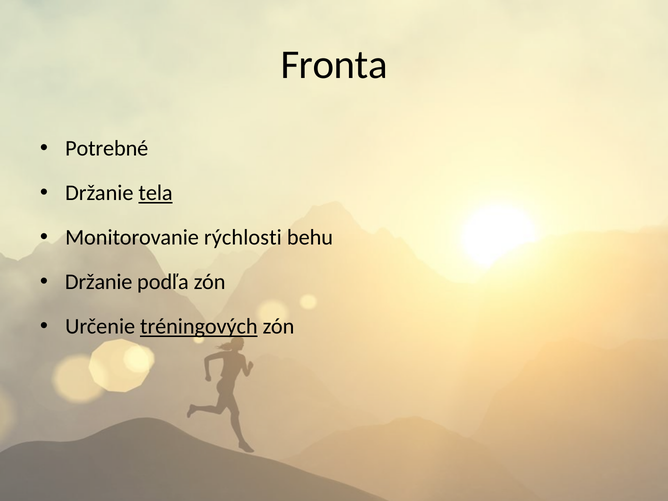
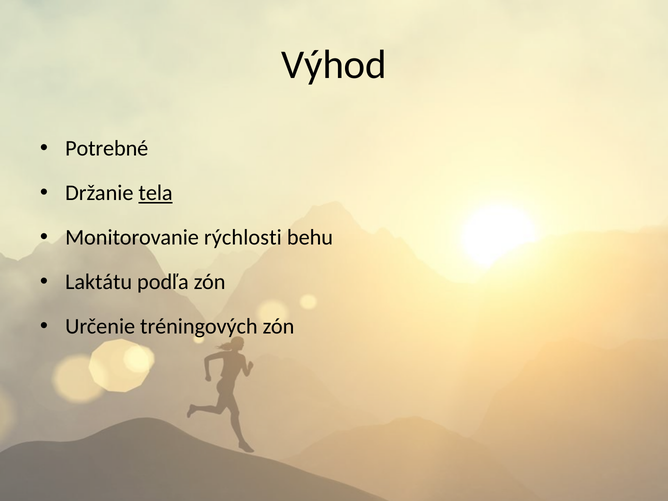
Fronta: Fronta -> Výhod
Držanie at (99, 282): Držanie -> Laktátu
tréningových underline: present -> none
